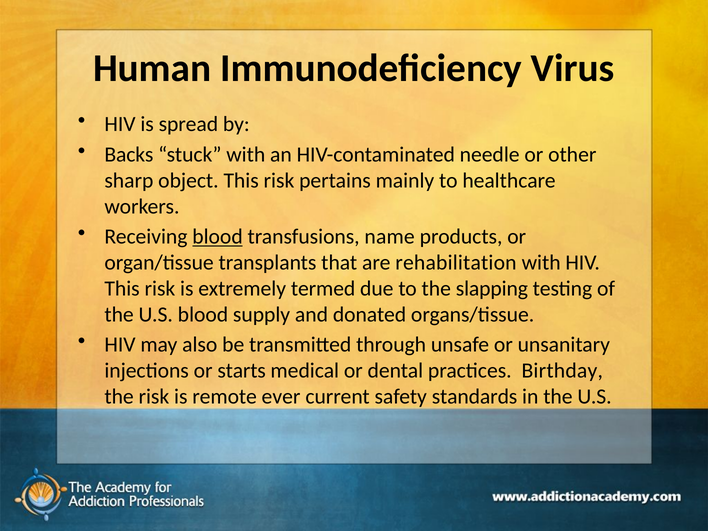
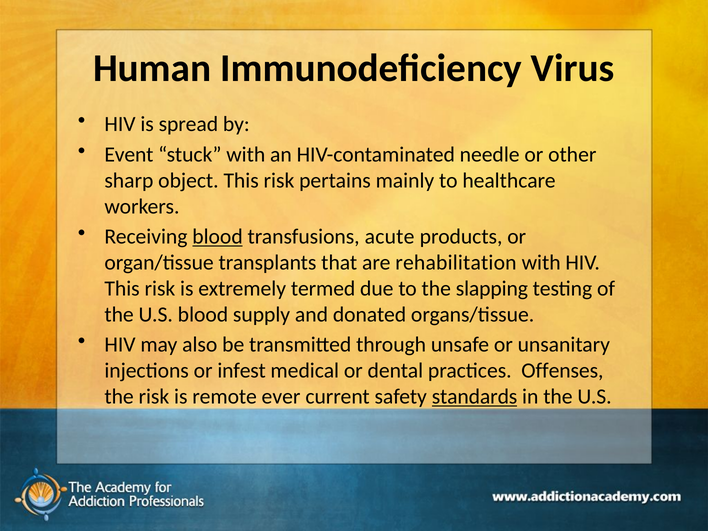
Backs: Backs -> Event
name: name -> acute
starts: starts -> infest
Birthday: Birthday -> Offenses
standards underline: none -> present
